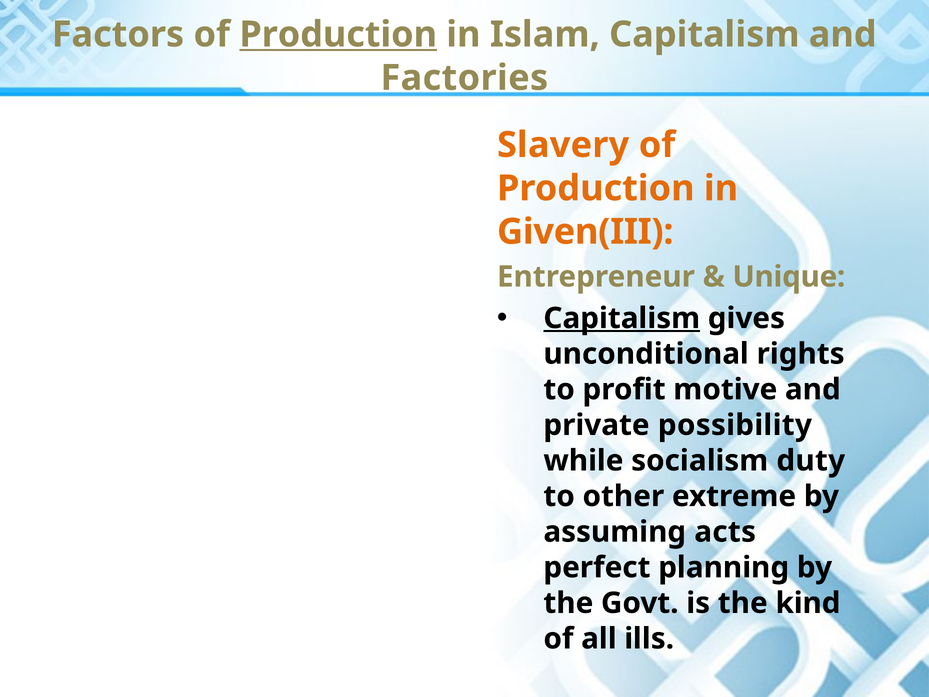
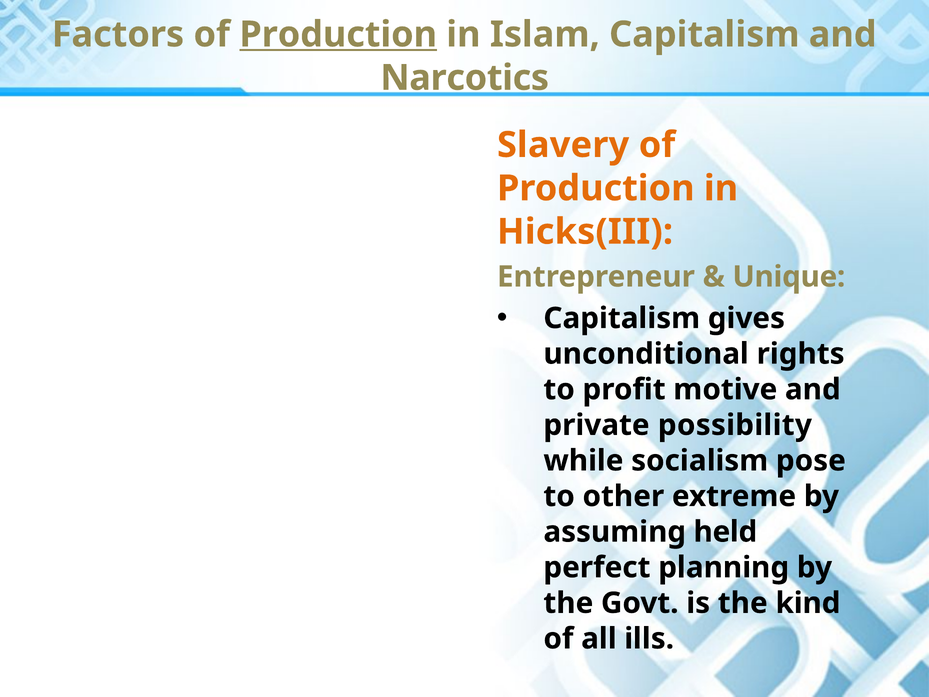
Factories: Factories -> Narcotics
Given(III: Given(III -> Hicks(III
Capitalism at (622, 318) underline: present -> none
duty: duty -> pose
acts: acts -> held
